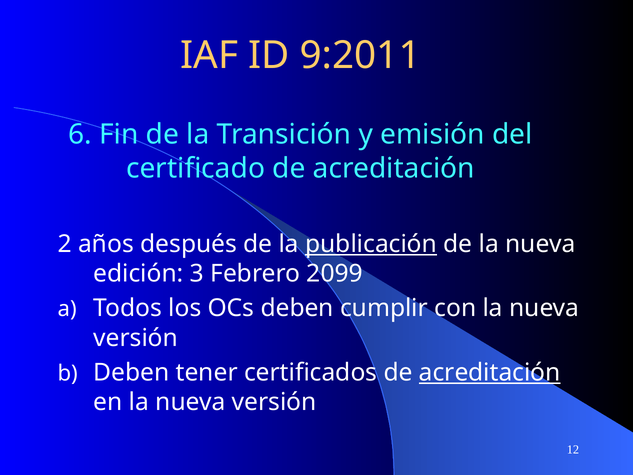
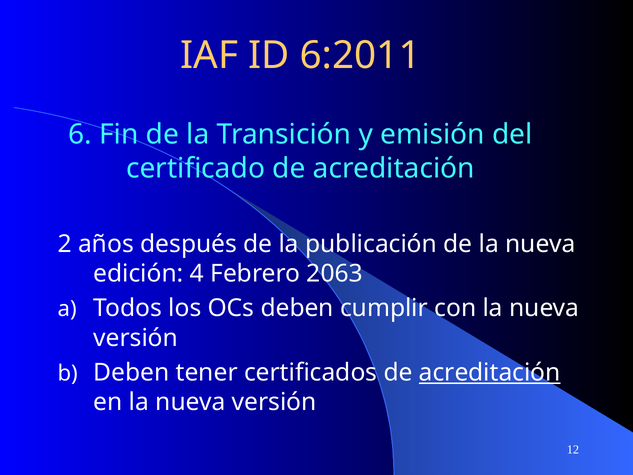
9:2011: 9:2011 -> 6:2011
publicación underline: present -> none
3: 3 -> 4
2099: 2099 -> 2063
